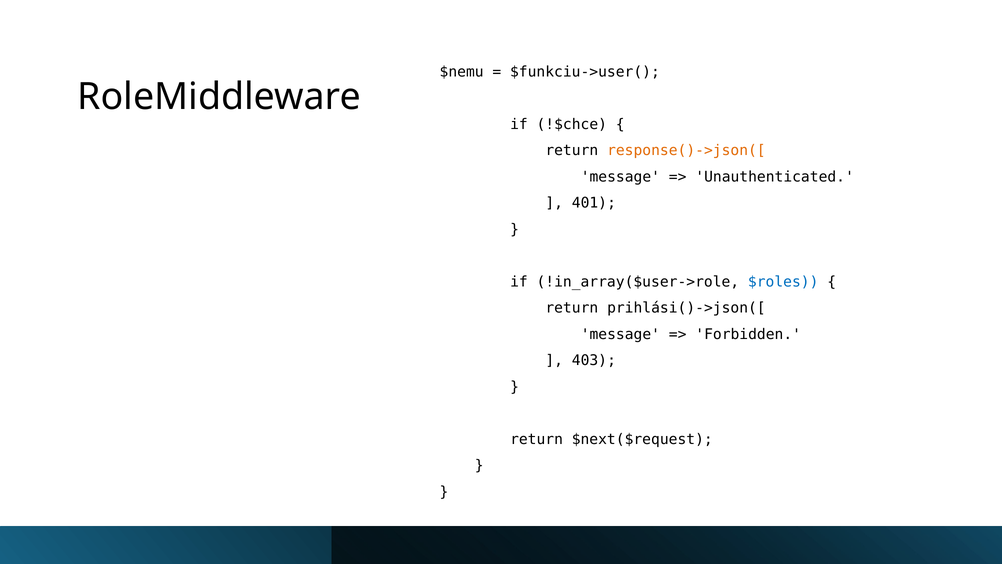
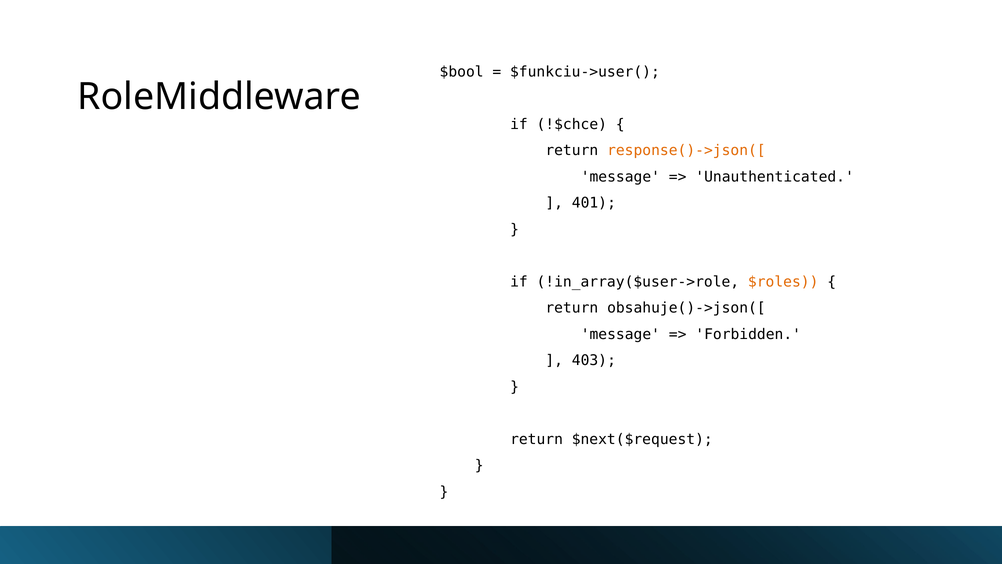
$nemu: $nemu -> $bool
$roles colour: blue -> orange
prihlási()->json([: prihlási()->json([ -> obsahuje()->json([
